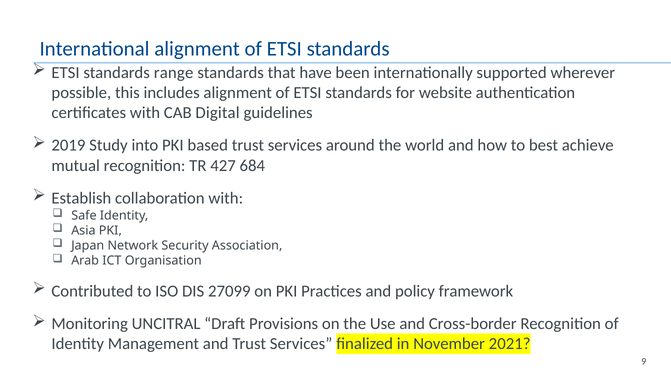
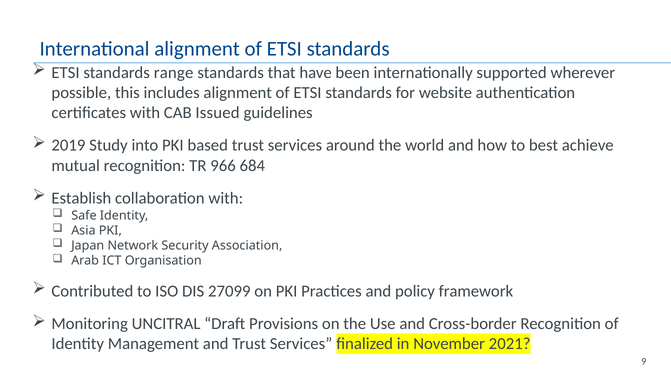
Digital: Digital -> Issued
427: 427 -> 966
